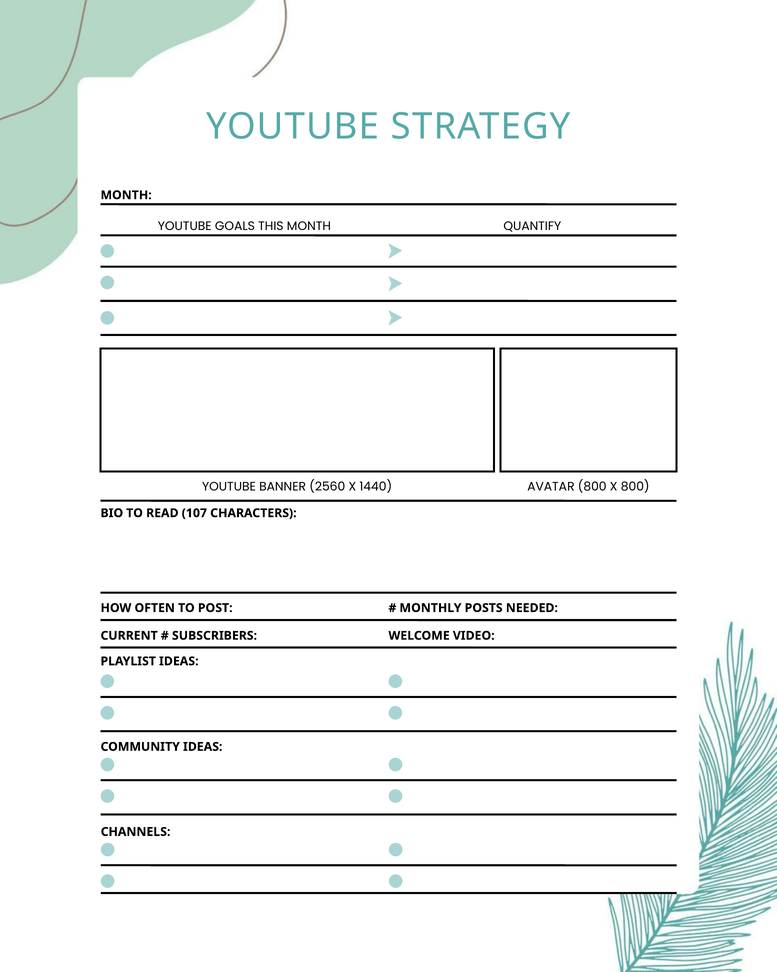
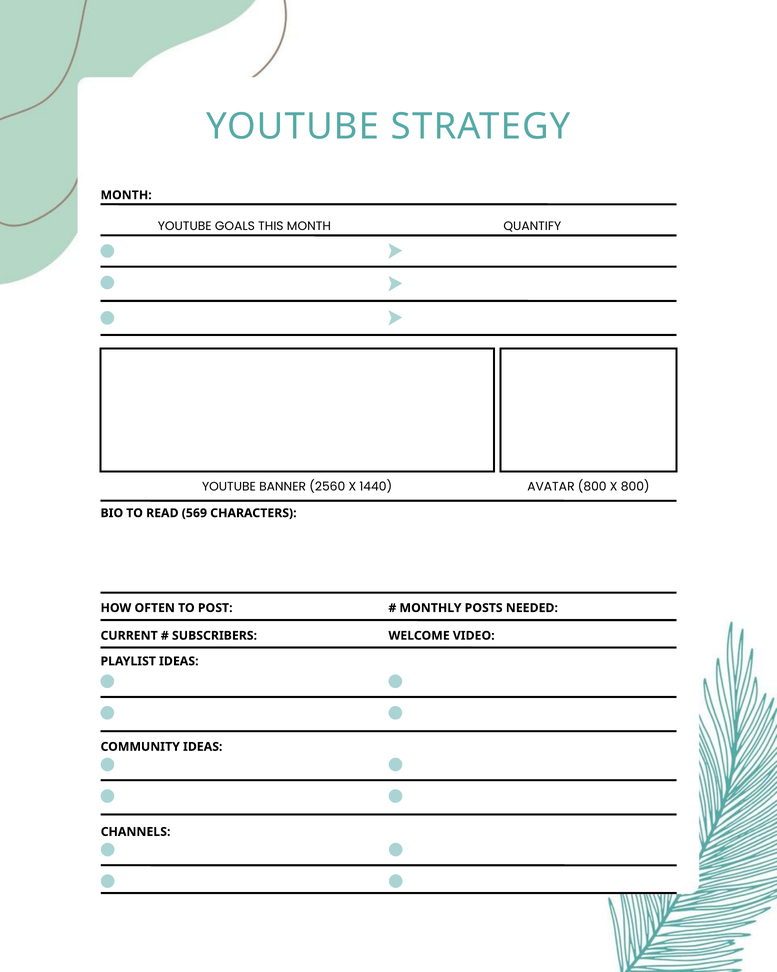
107: 107 -> 569
